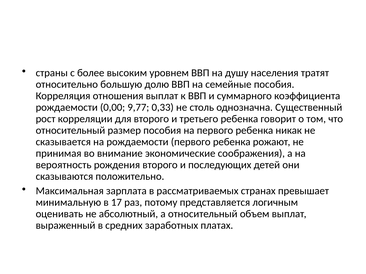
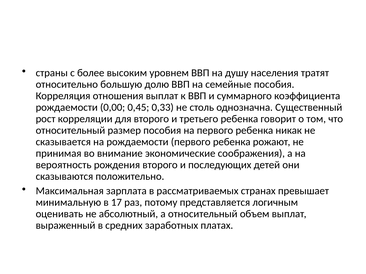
9,77: 9,77 -> 0,45
